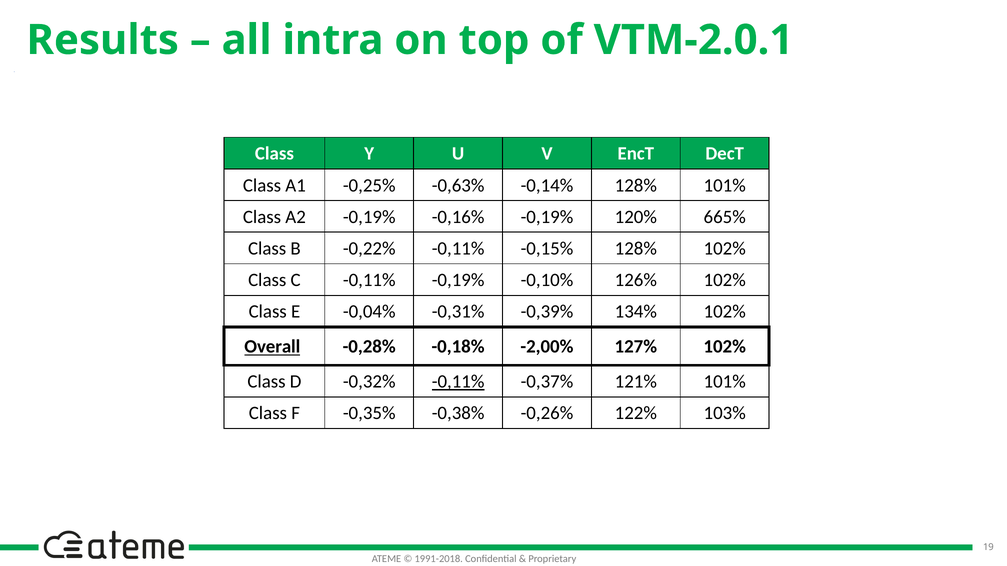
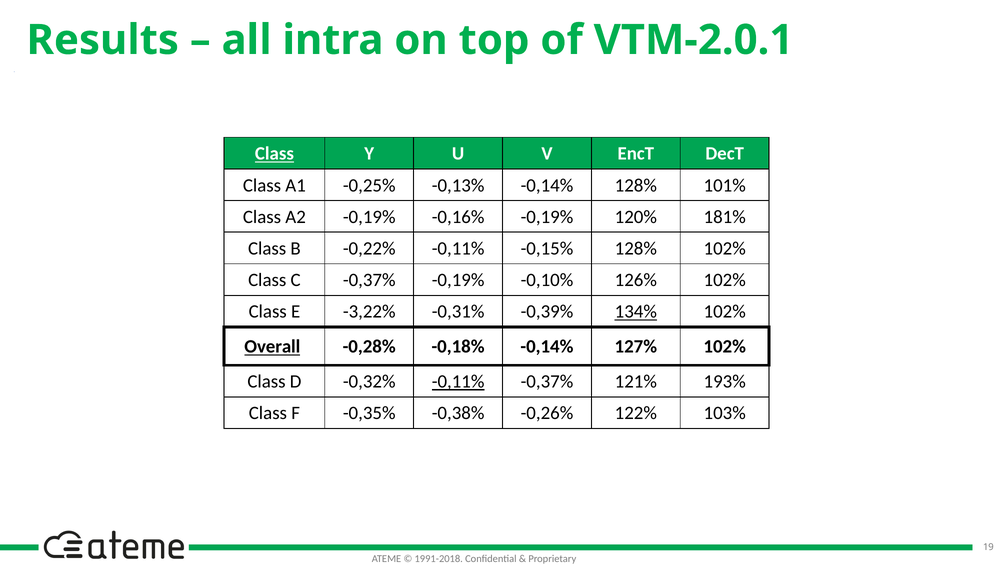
Class at (274, 154) underline: none -> present
-0,63%: -0,63% -> -0,13%
665%: 665% -> 181%
C -0,11%: -0,11% -> -0,37%
-0,04%: -0,04% -> -3,22%
134% underline: none -> present
-0,18% -2,00%: -2,00% -> -0,14%
121% 101%: 101% -> 193%
